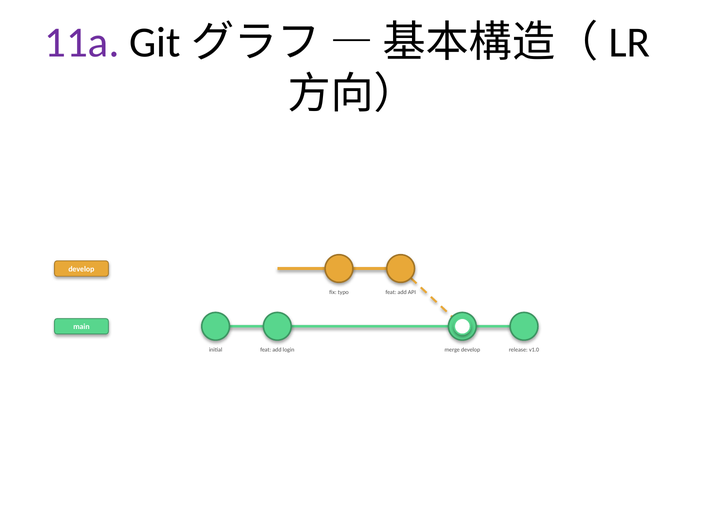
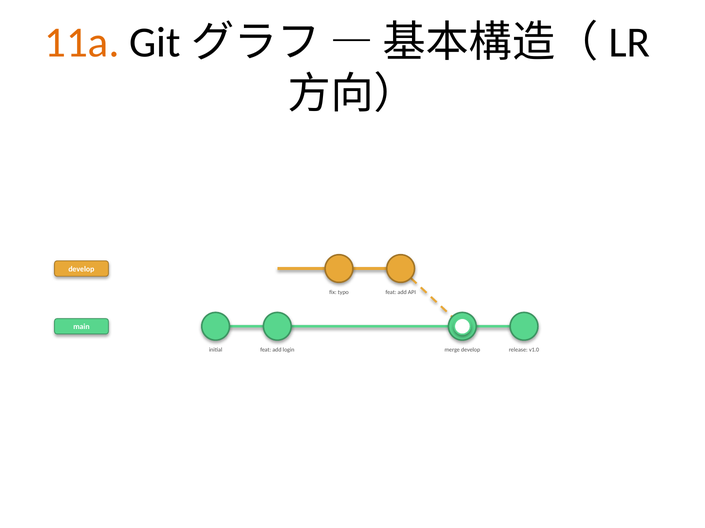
11a colour: purple -> orange
